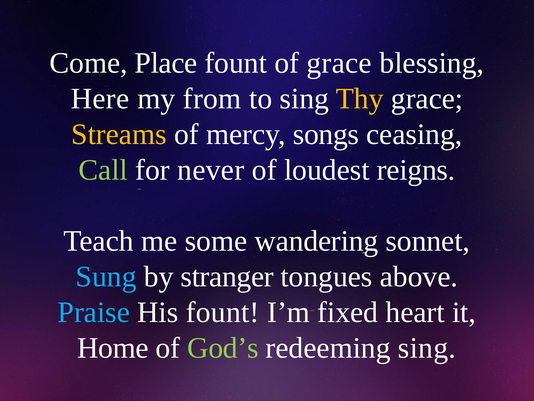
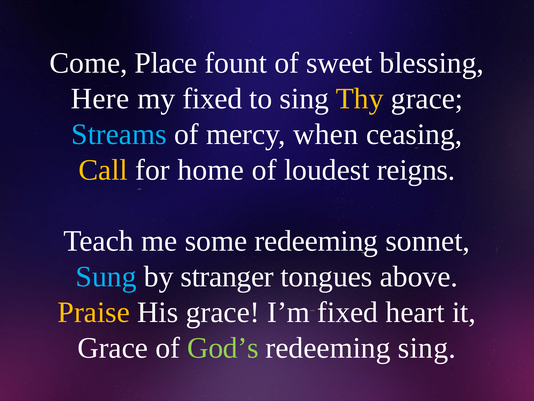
of grace: grace -> sweet
my from: from -> fixed
Streams colour: yellow -> light blue
songs: songs -> when
Call colour: light green -> yellow
never: never -> home
some wandering: wandering -> redeeming
Praise colour: light blue -> yellow
His fount: fount -> grace
Home at (113, 348): Home -> Grace
